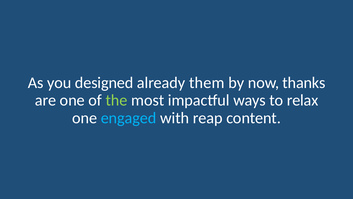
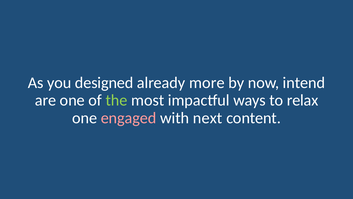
them: them -> more
thanks: thanks -> intend
engaged colour: light blue -> pink
reap: reap -> next
